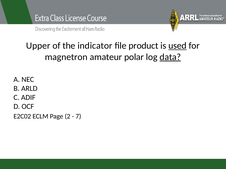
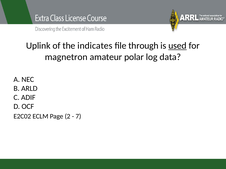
Upper: Upper -> Uplink
indicator: indicator -> indicates
product: product -> through
data underline: present -> none
